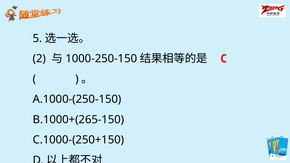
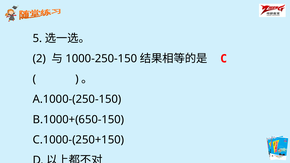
B.1000+(265-150: B.1000+(265-150 -> B.1000+(650-150
